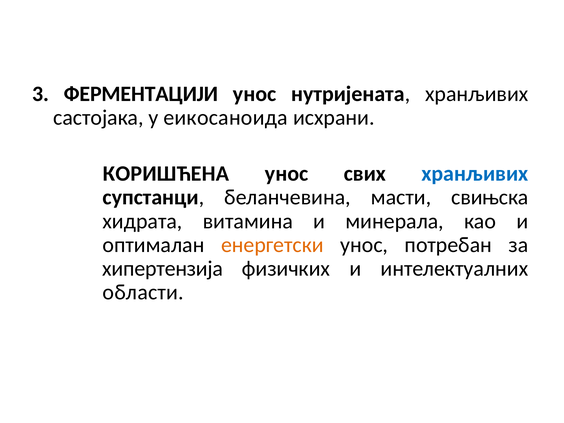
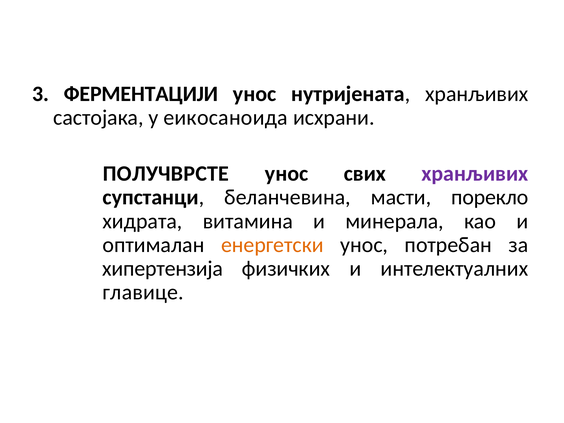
КОРИШЋЕНА: КОРИШЋЕНА -> ПОЛУЧВРСТЕ
хранљивих at (475, 174) colour: blue -> purple
свињска: свињска -> порекло
области: области -> главице
